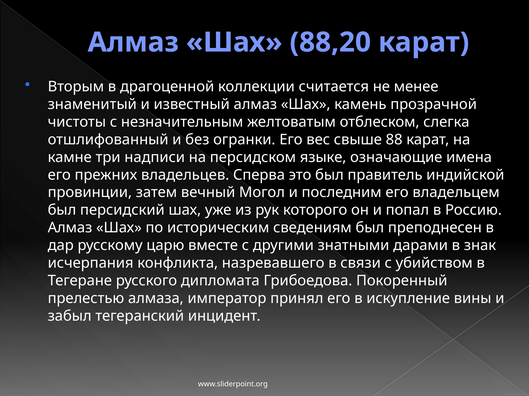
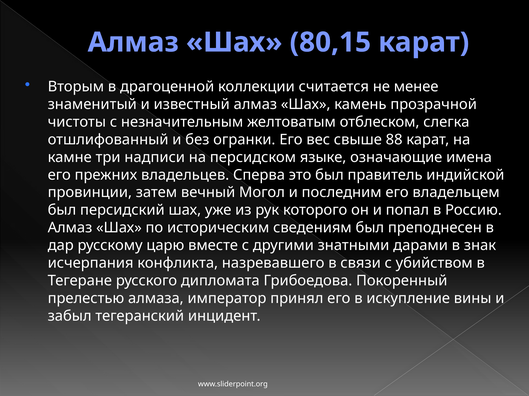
88,20: 88,20 -> 80,15
